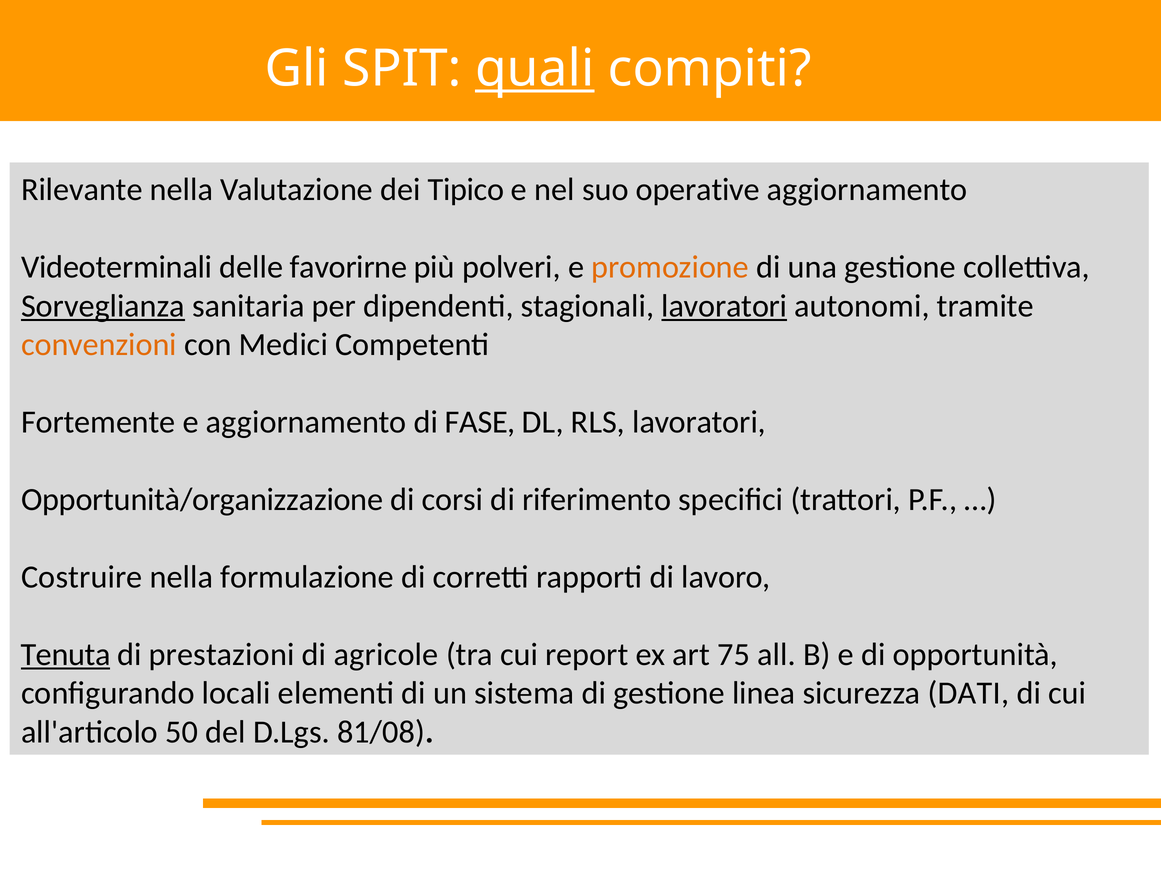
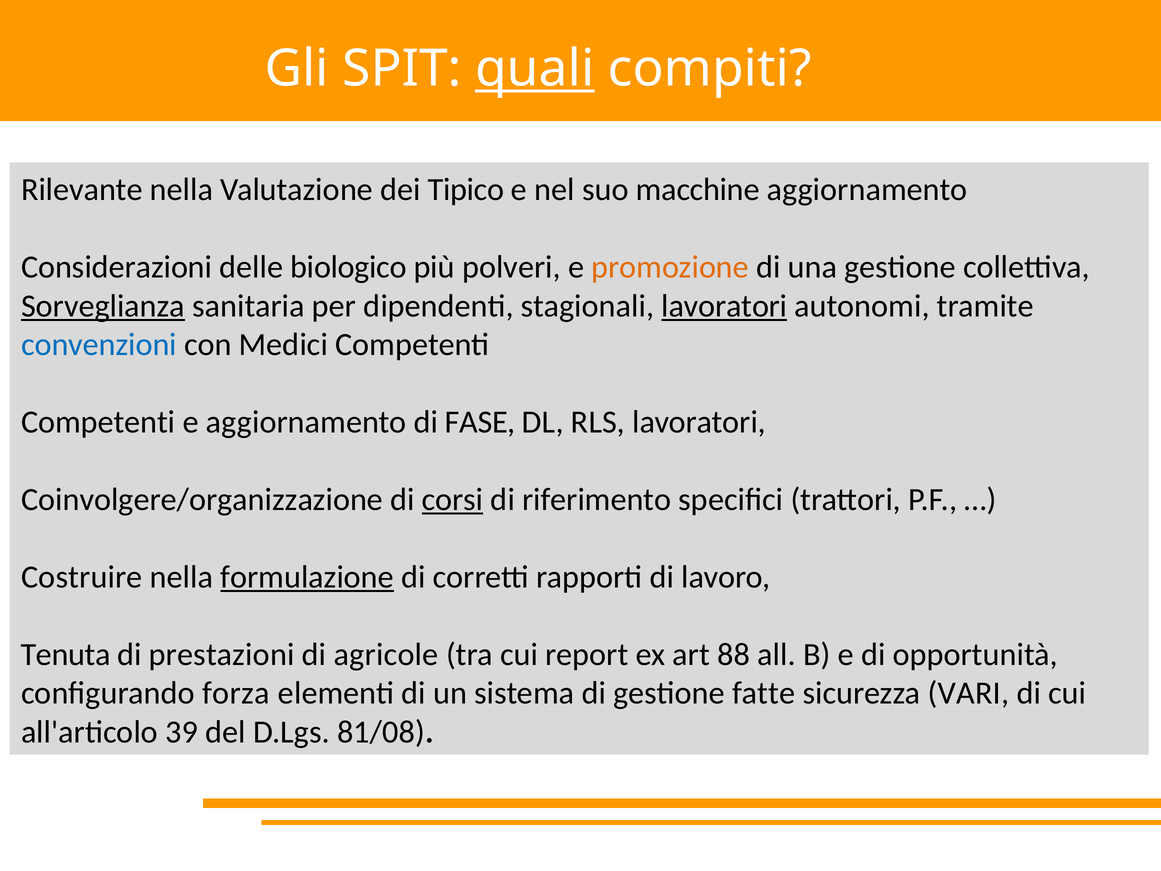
operative: operative -> macchine
Videoterminali: Videoterminali -> Considerazioni
favorirne: favorirne -> biologico
convenzioni colour: orange -> blue
Fortemente at (98, 422): Fortemente -> Competenti
Opportunità/organizzazione: Opportunità/organizzazione -> Coinvolgere/organizzazione
corsi underline: none -> present
formulazione underline: none -> present
Tenuta underline: present -> none
75: 75 -> 88
locali: locali -> forza
linea: linea -> fatte
DATI: DATI -> VARI
50: 50 -> 39
